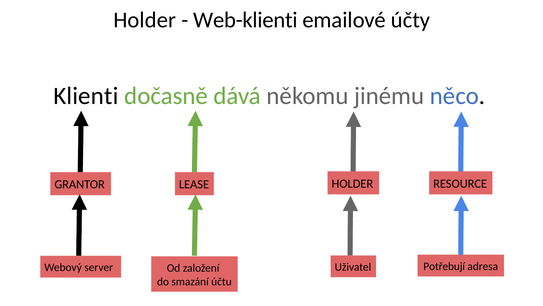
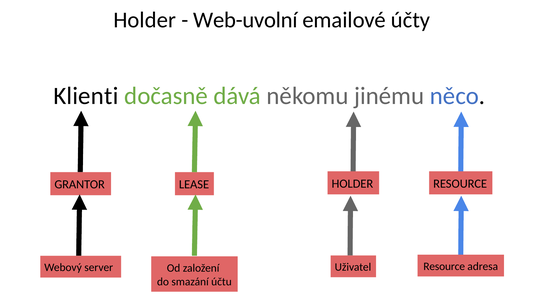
Web-klienti: Web-klienti -> Web-uvolní
server Potřebují: Potřebují -> Resource
